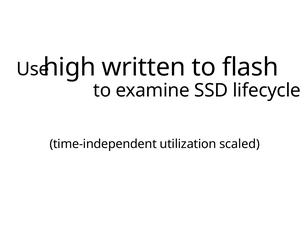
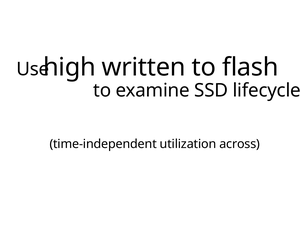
scaled: scaled -> across
